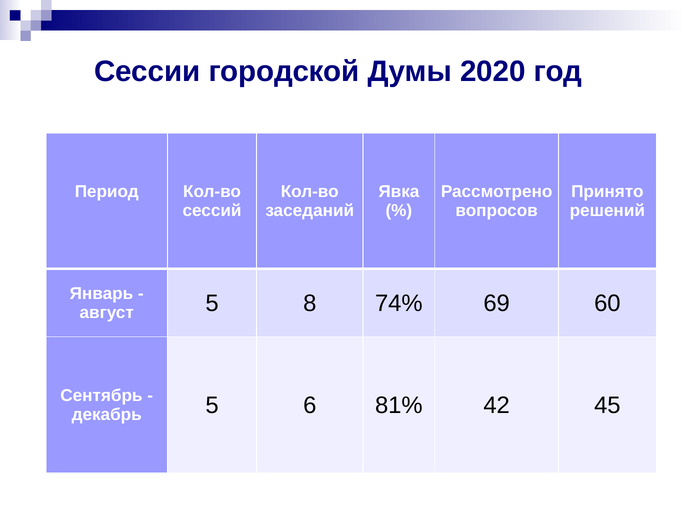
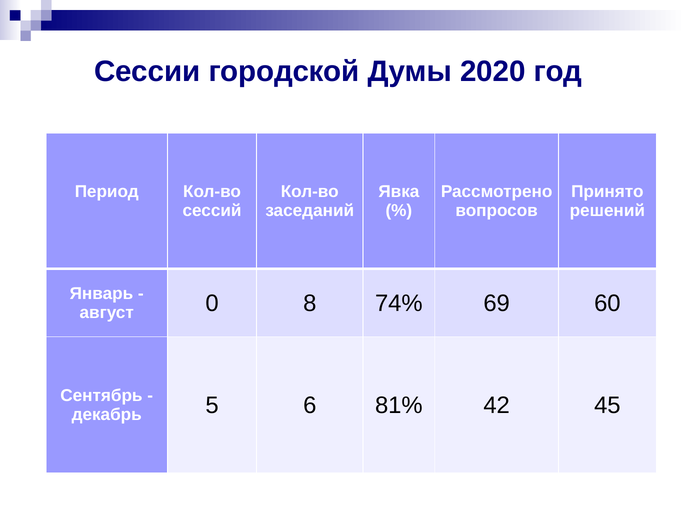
август 5: 5 -> 0
